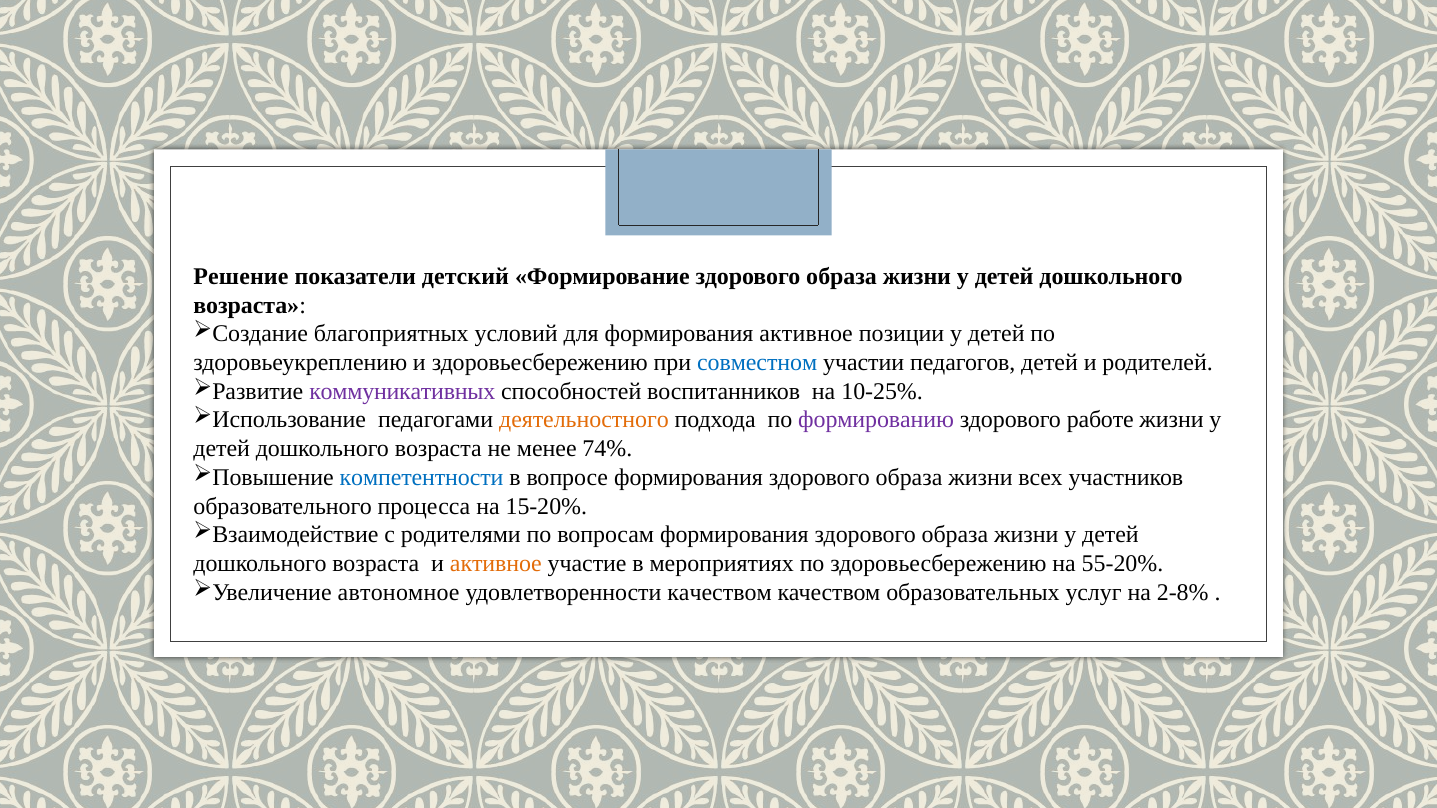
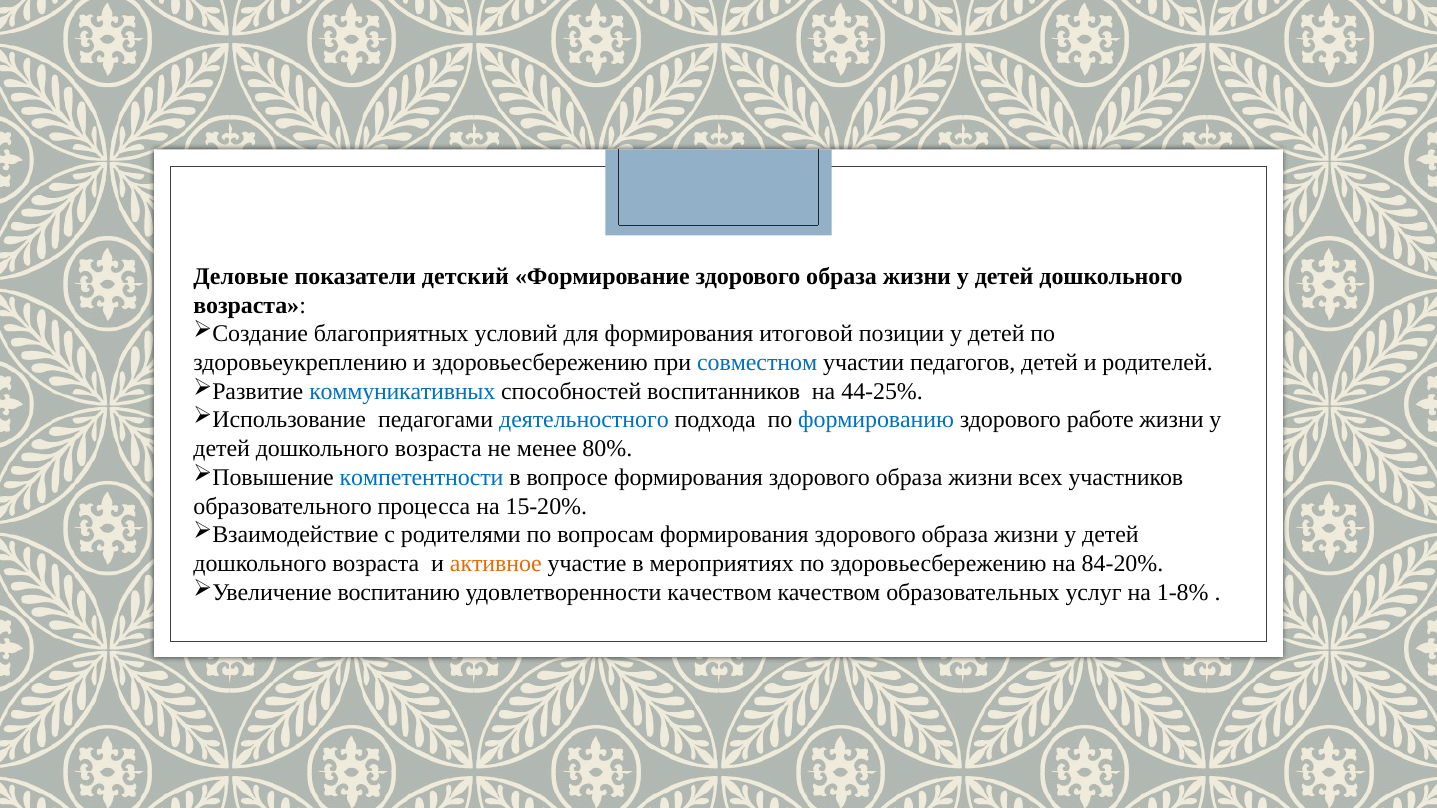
Решение: Решение -> Деловые
формирования активное: активное -> итоговой
коммуникативных colour: purple -> blue
10-25%: 10-25% -> 44-25%
деятельностного colour: orange -> blue
формированию colour: purple -> blue
74%: 74% -> 80%
55-20%: 55-20% -> 84-20%
автономное: автономное -> воспитанию
2-8%: 2-8% -> 1-8%
